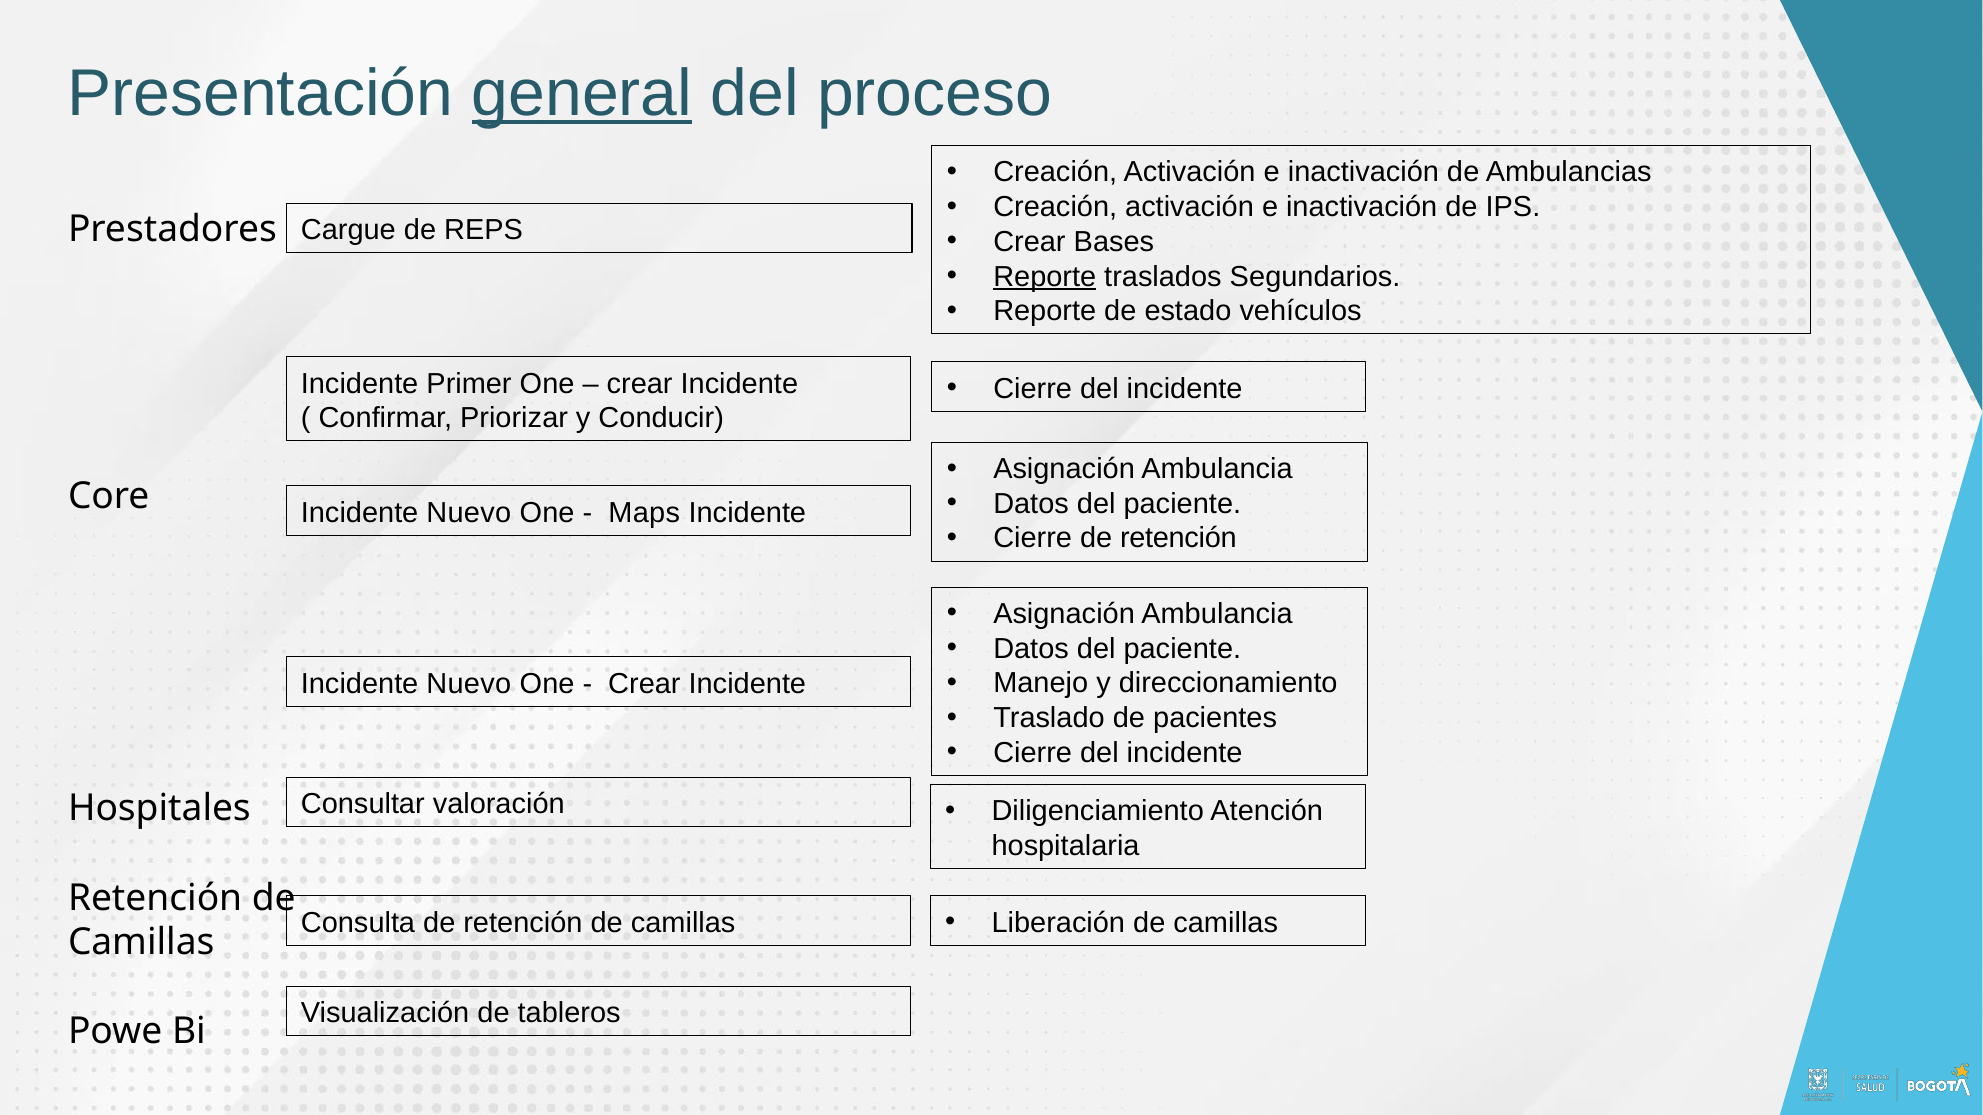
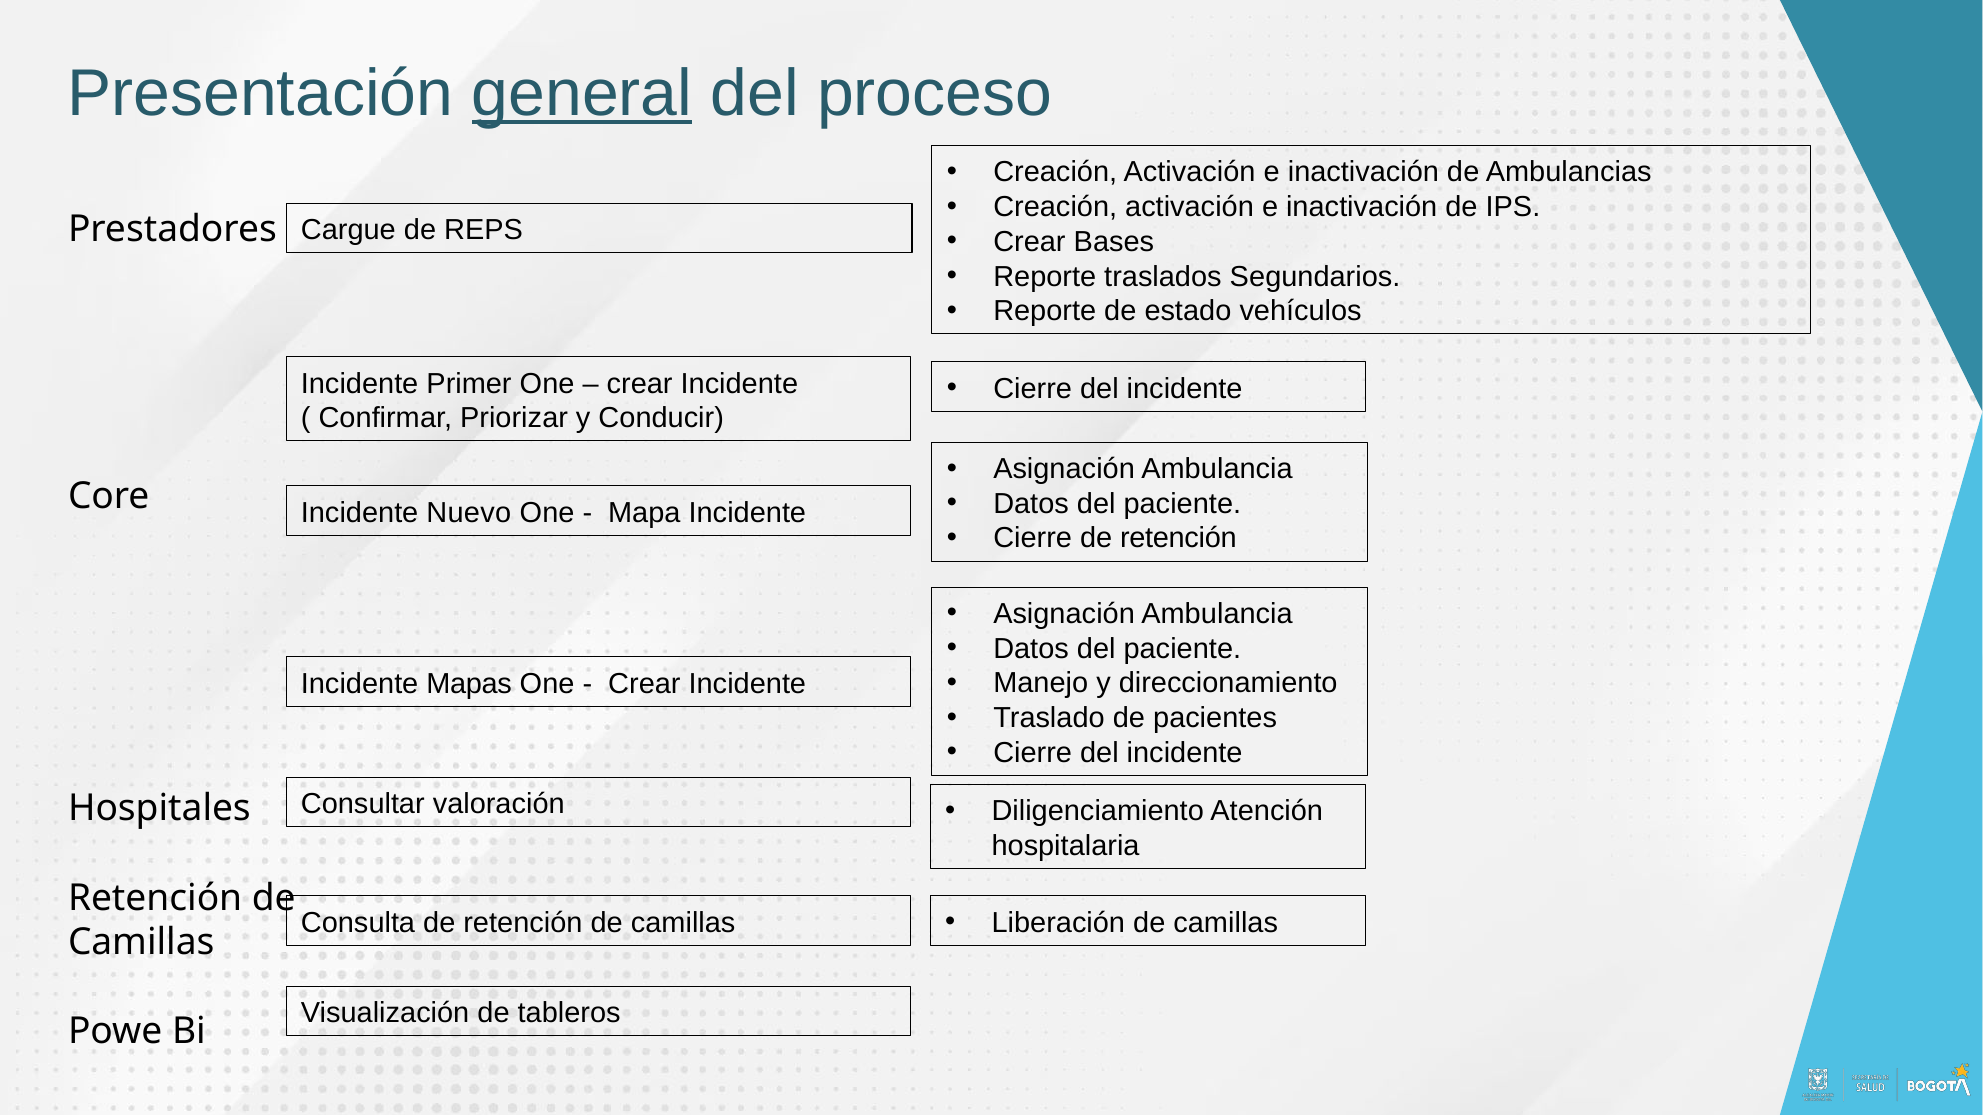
Reporte at (1045, 277) underline: present -> none
Maps: Maps -> Mapa
Nuevo at (469, 684): Nuevo -> Mapas
